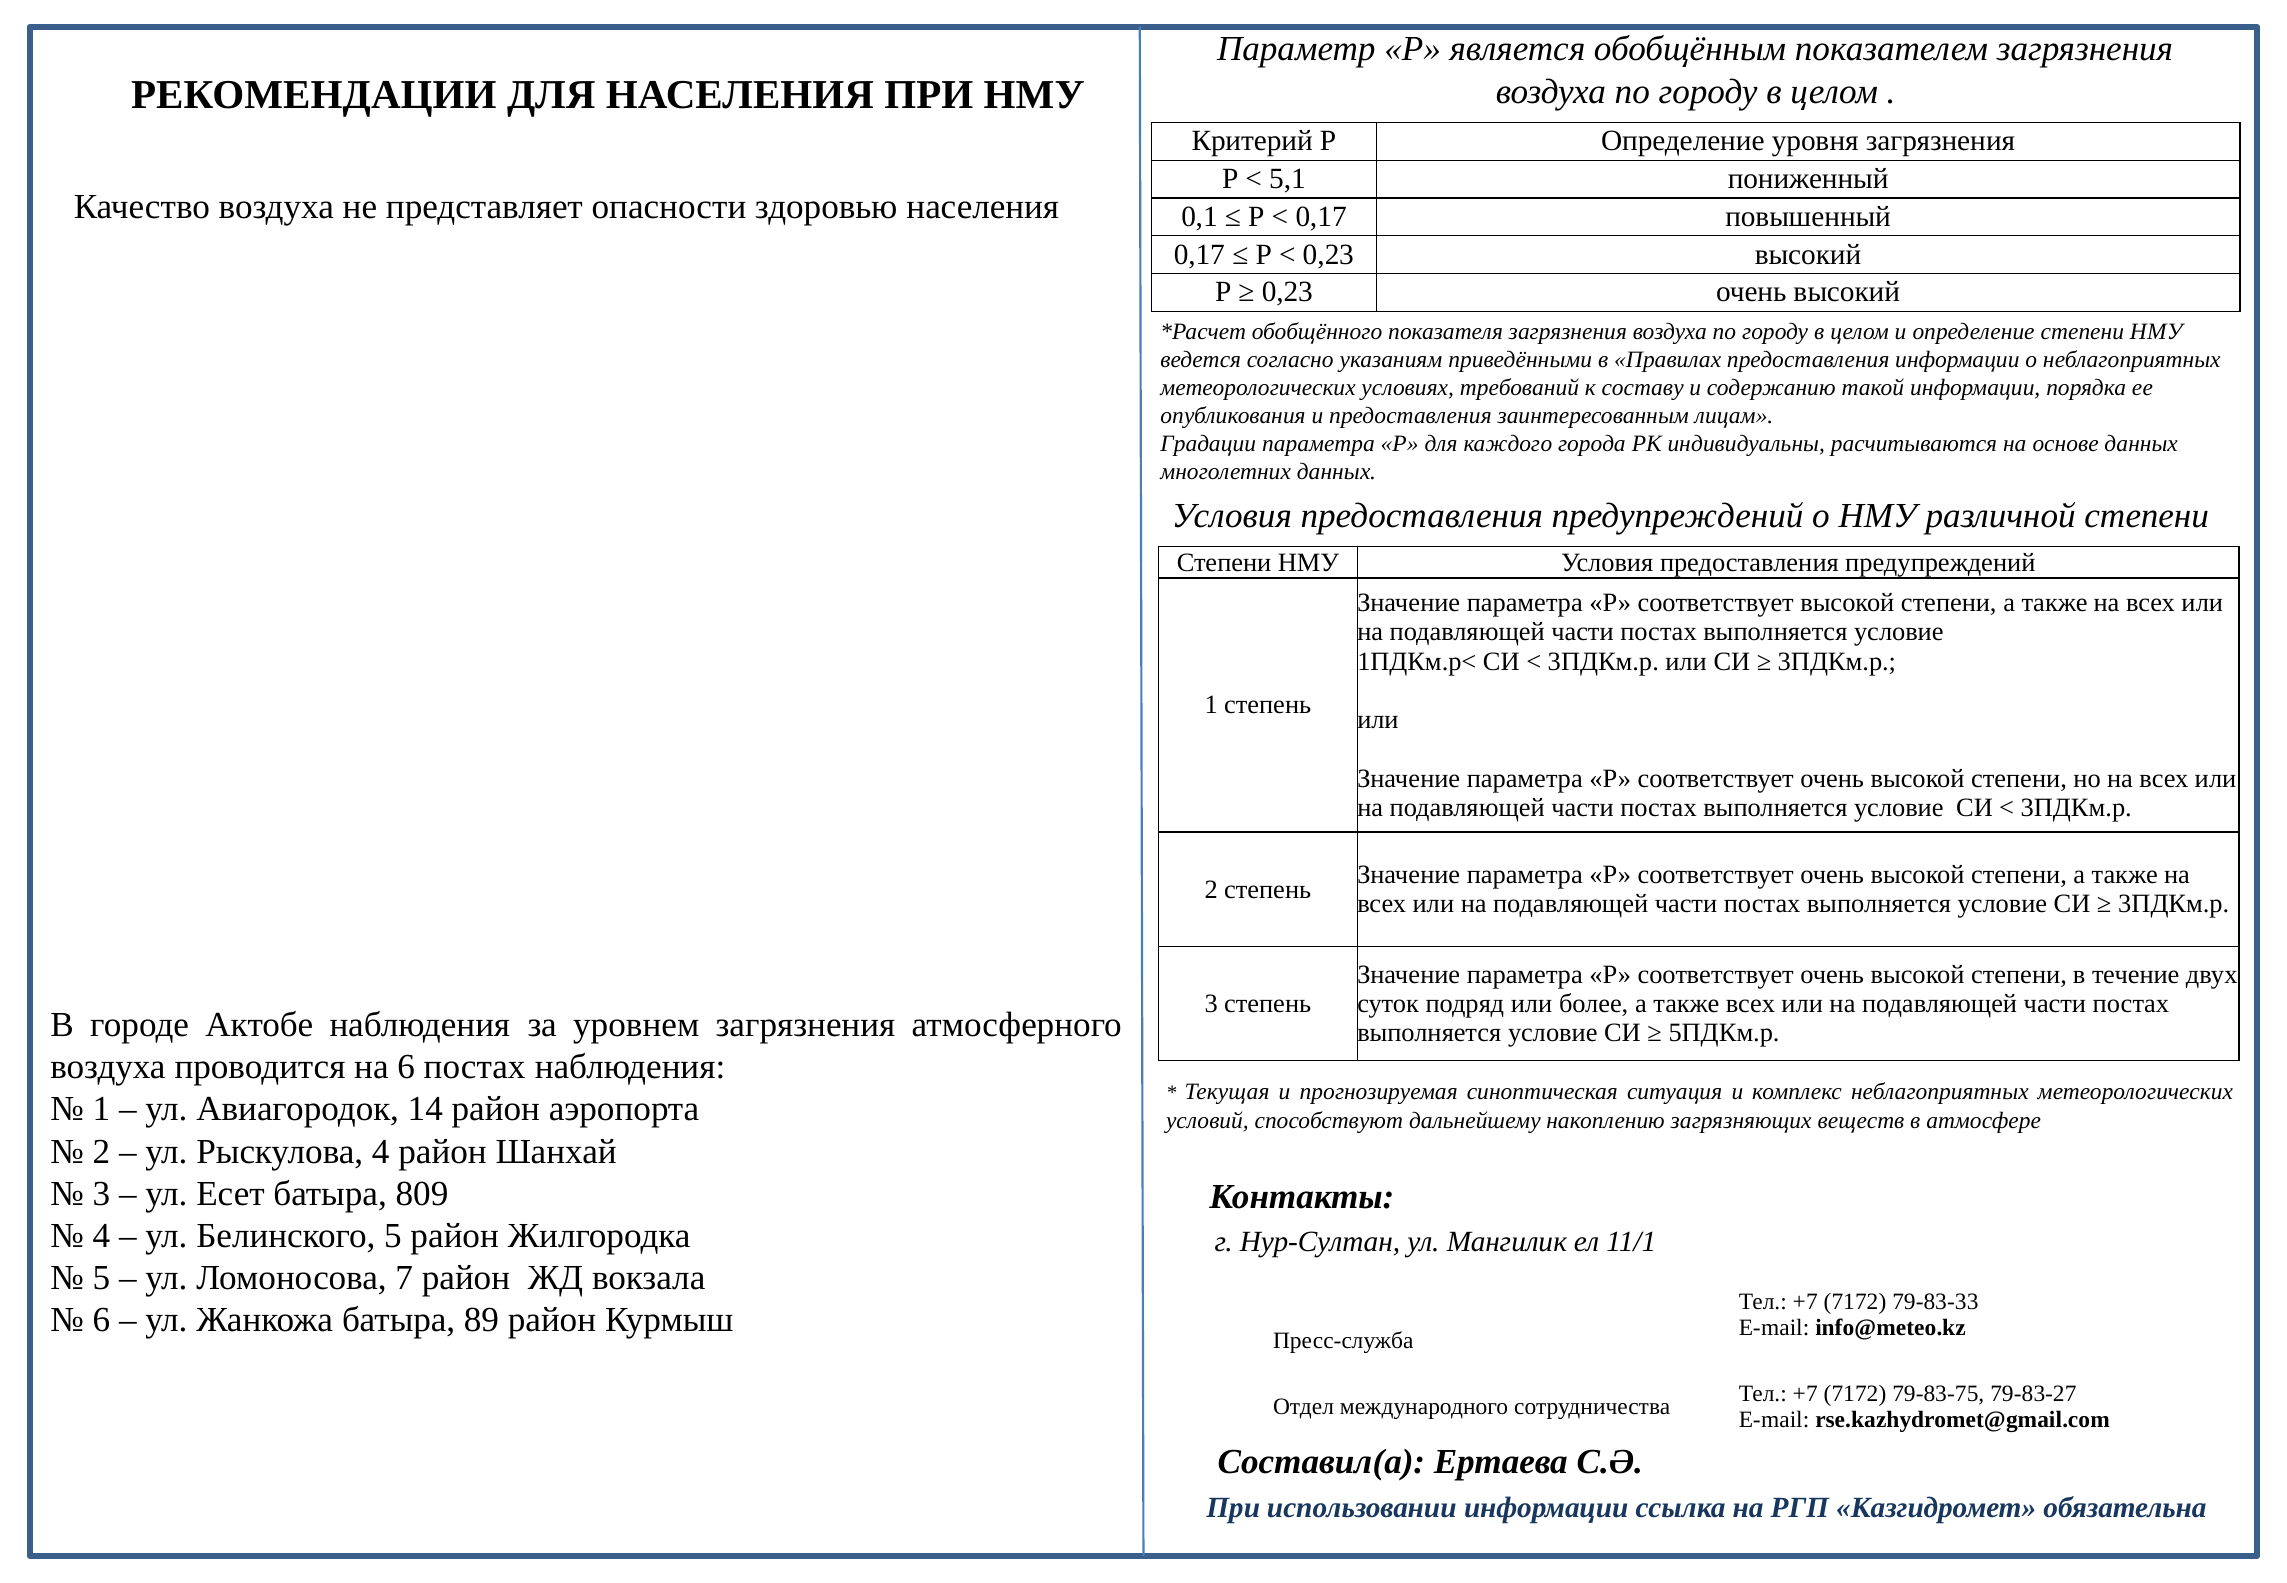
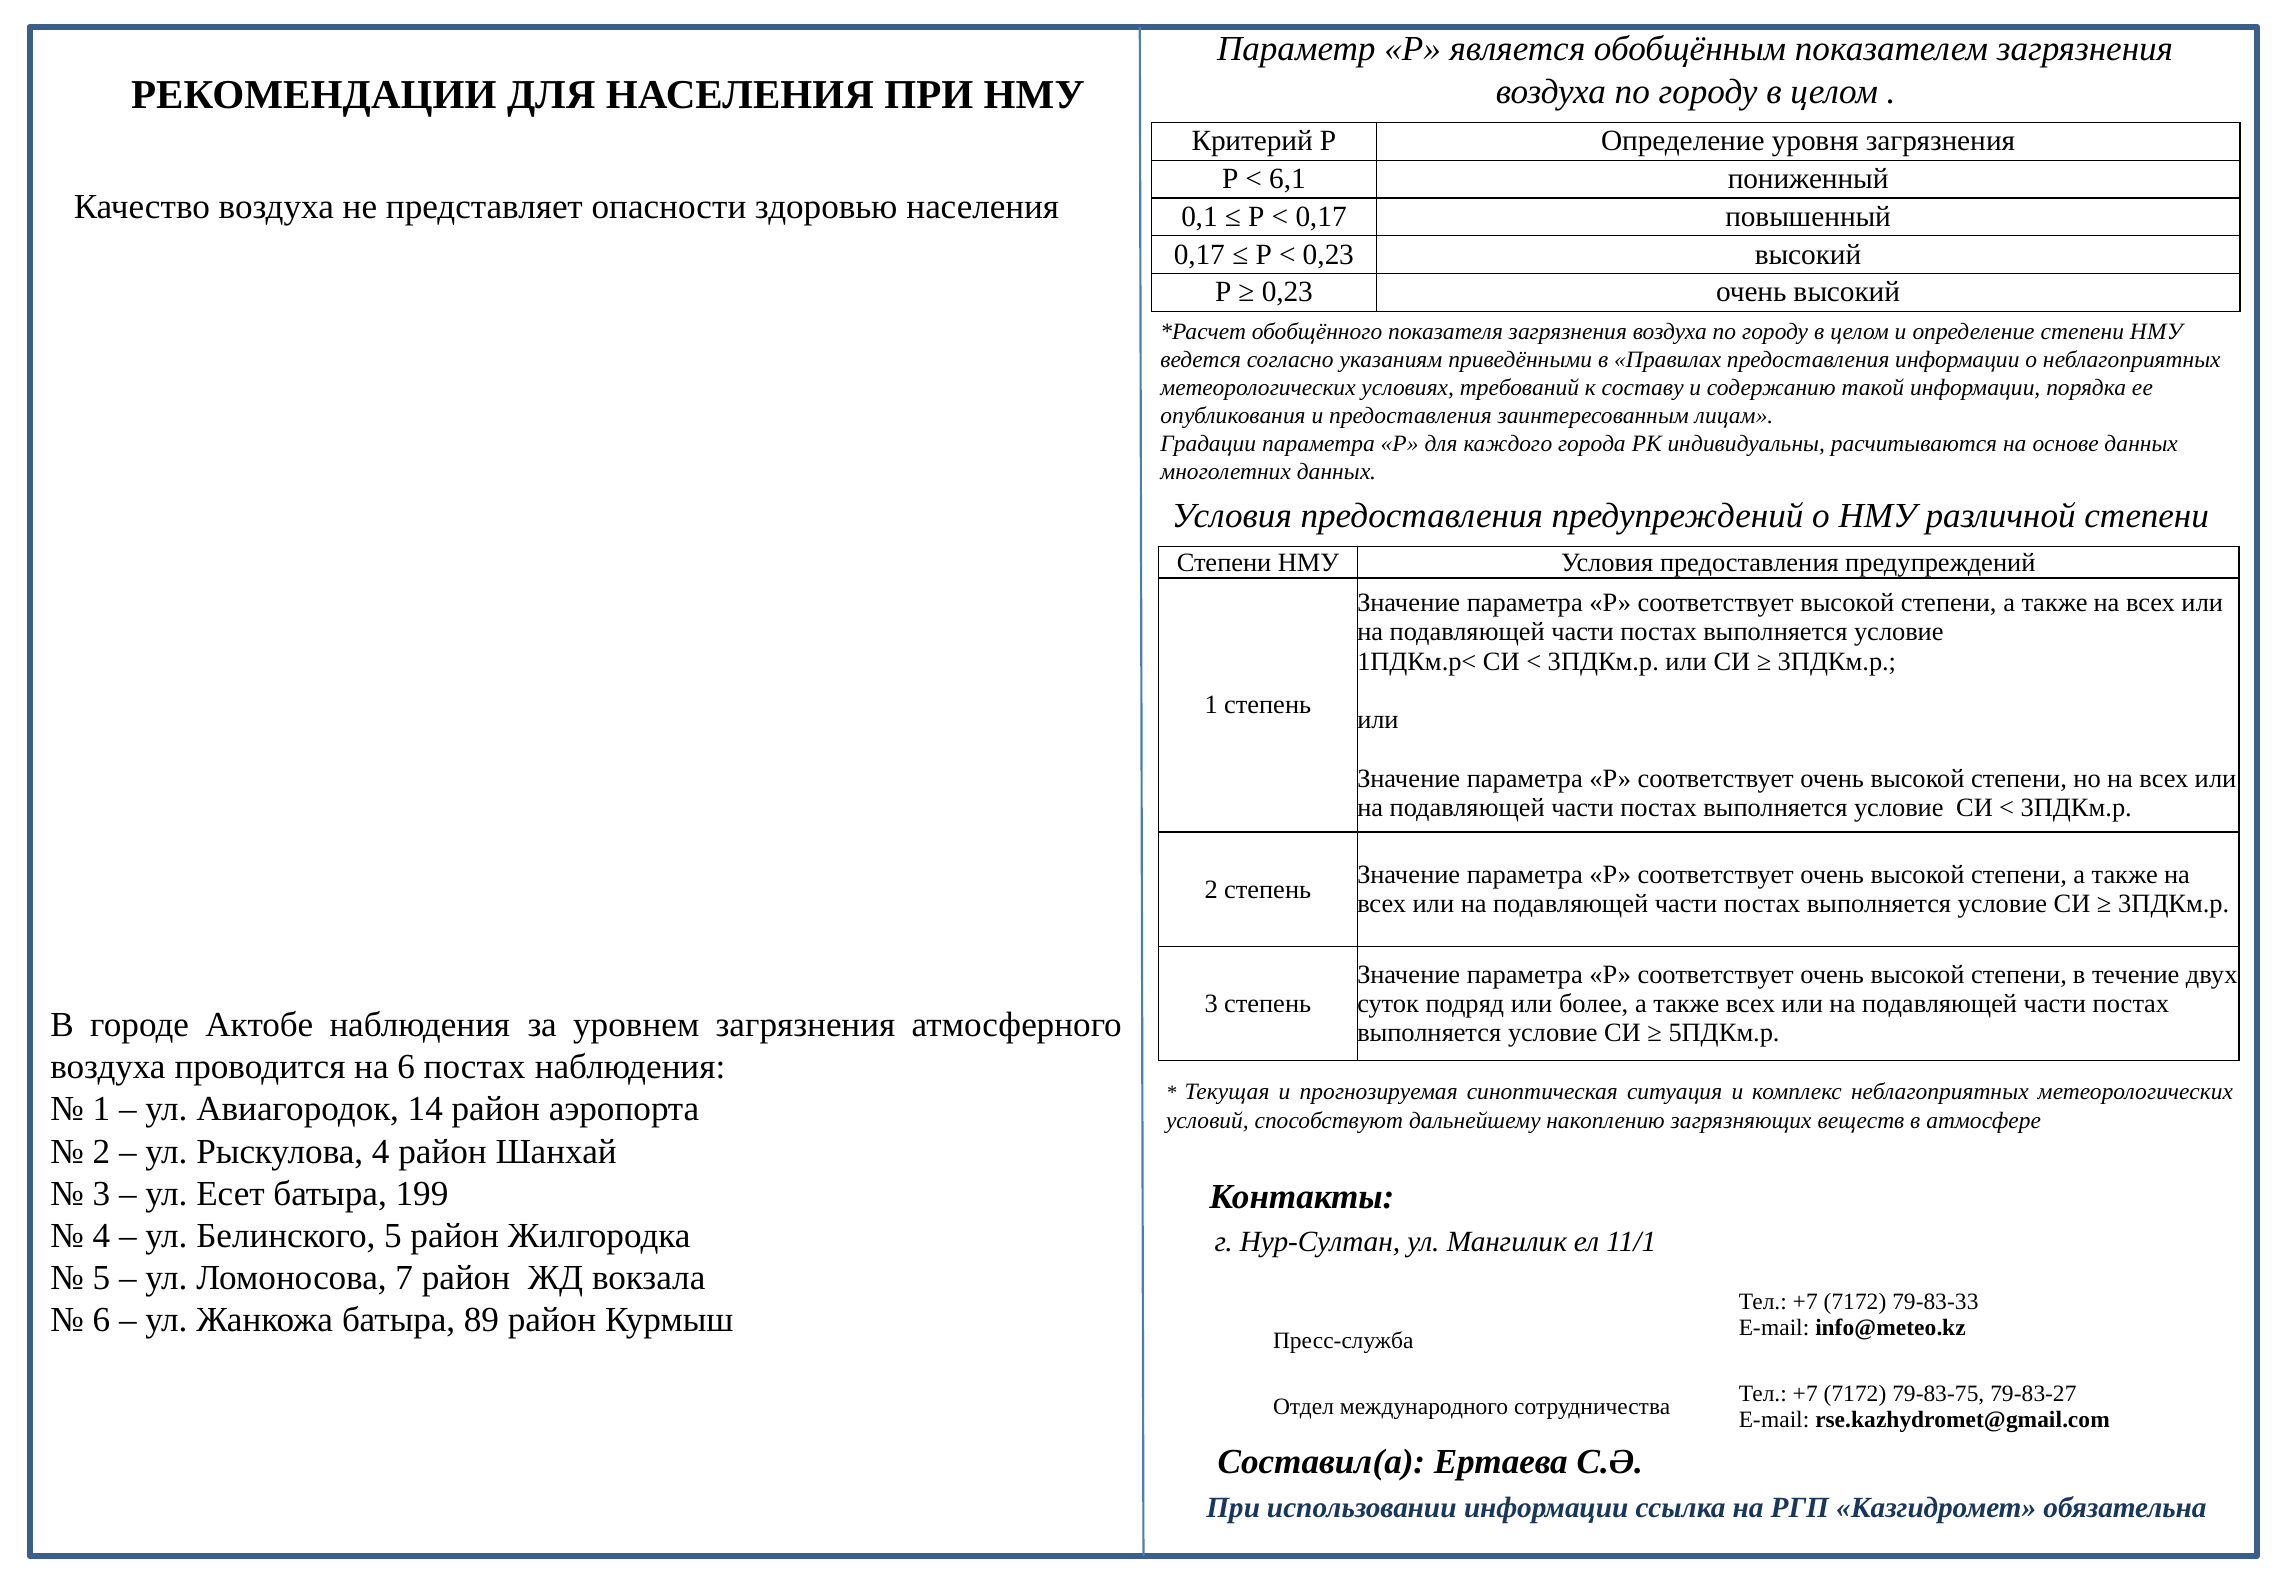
5,1: 5,1 -> 6,1
809: 809 -> 199
